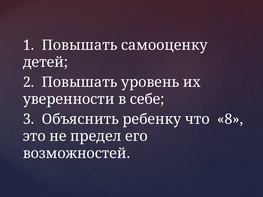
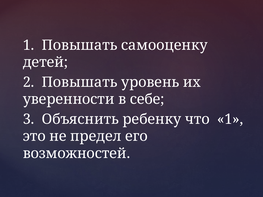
что 8: 8 -> 1
